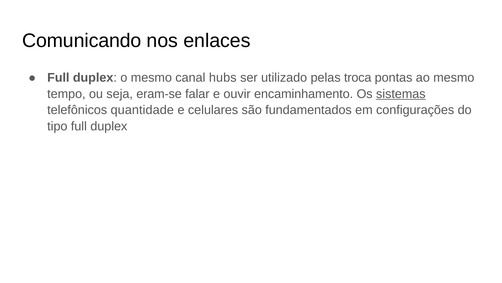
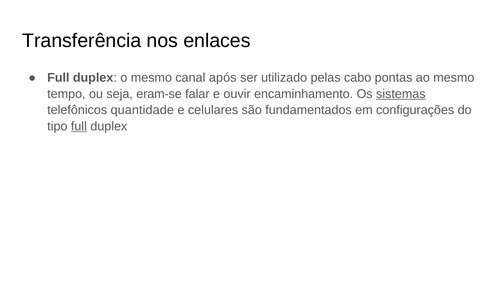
Comunicando: Comunicando -> Transferência
hubs: hubs -> após
troca: troca -> cabo
full at (79, 126) underline: none -> present
